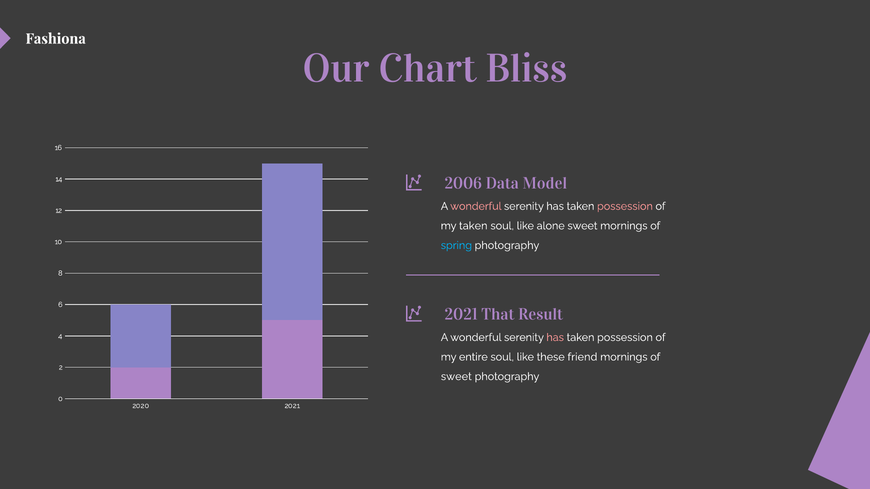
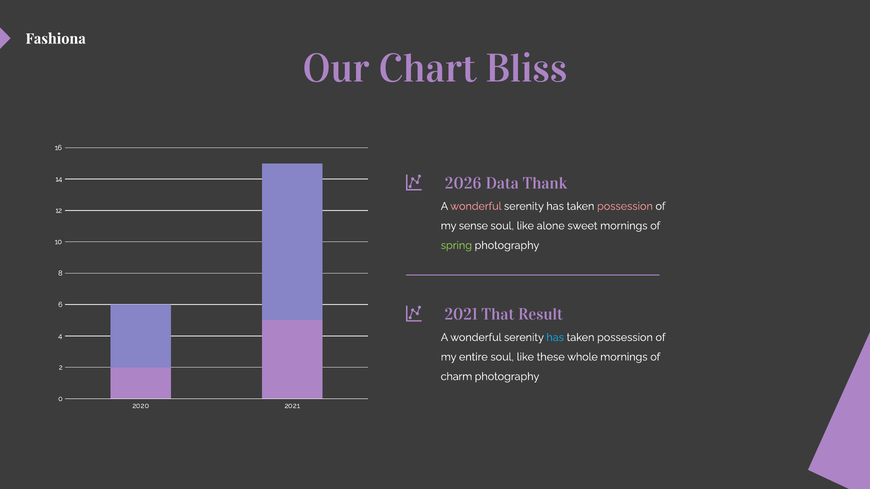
2006: 2006 -> 2026
Model: Model -> Thank
my taken: taken -> sense
spring colour: light blue -> light green
has at (555, 338) colour: pink -> light blue
friend: friend -> whole
sweet at (456, 377): sweet -> charm
